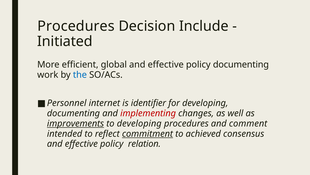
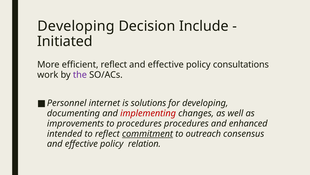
Procedures at (76, 26): Procedures -> Developing
efficient global: global -> reflect
policy documenting: documenting -> consultations
the colour: blue -> purple
identifier: identifier -> solutions
improvements underline: present -> none
to developing: developing -> procedures
comment: comment -> enhanced
achieved: achieved -> outreach
